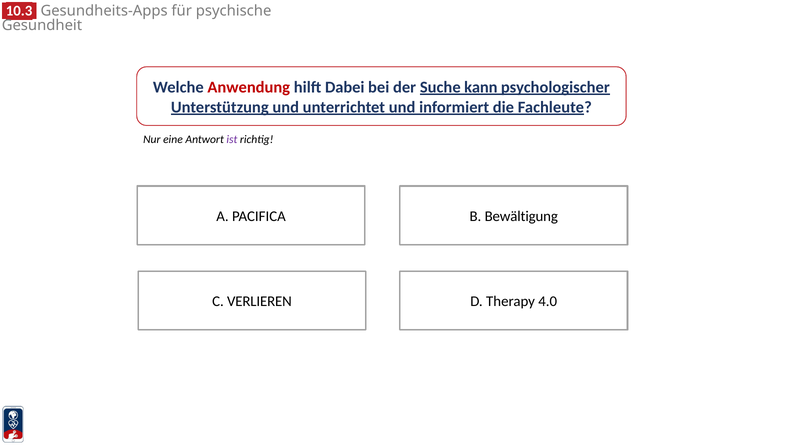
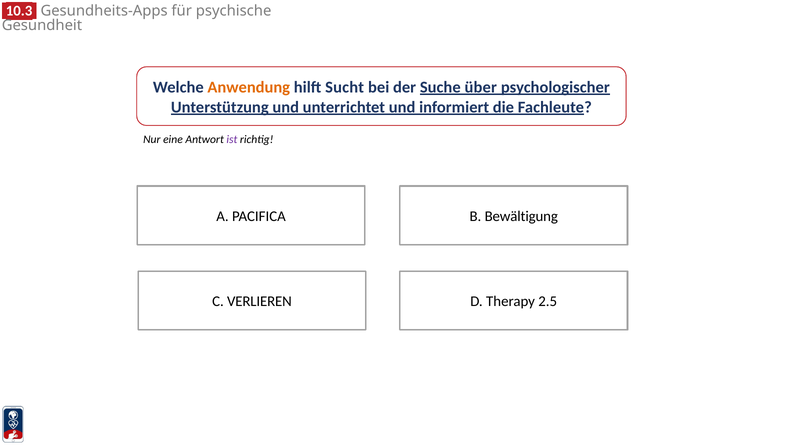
Anwendung colour: red -> orange
Dabei: Dabei -> Sucht
kann: kann -> über
4.0: 4.0 -> 2.5
